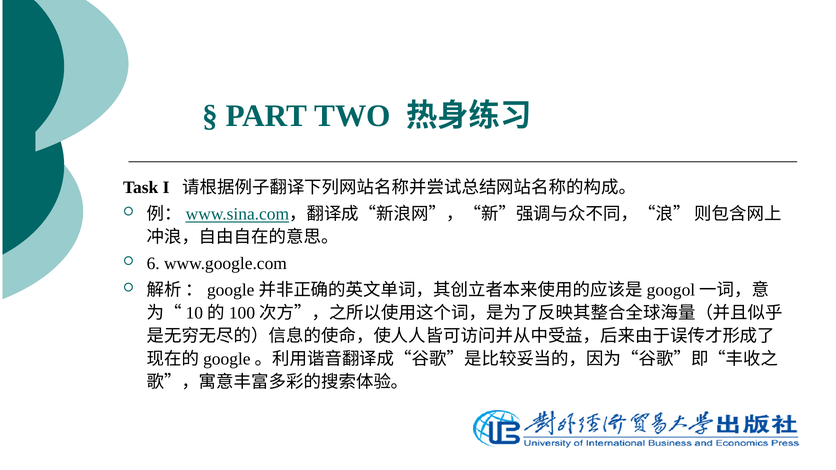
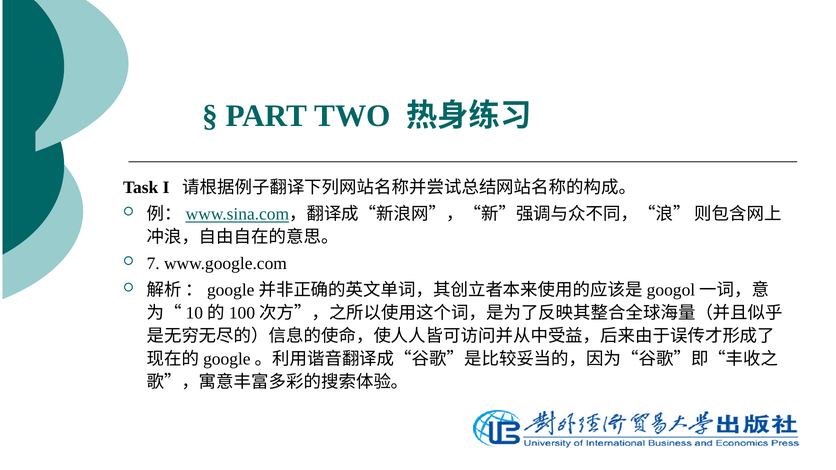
6: 6 -> 7
